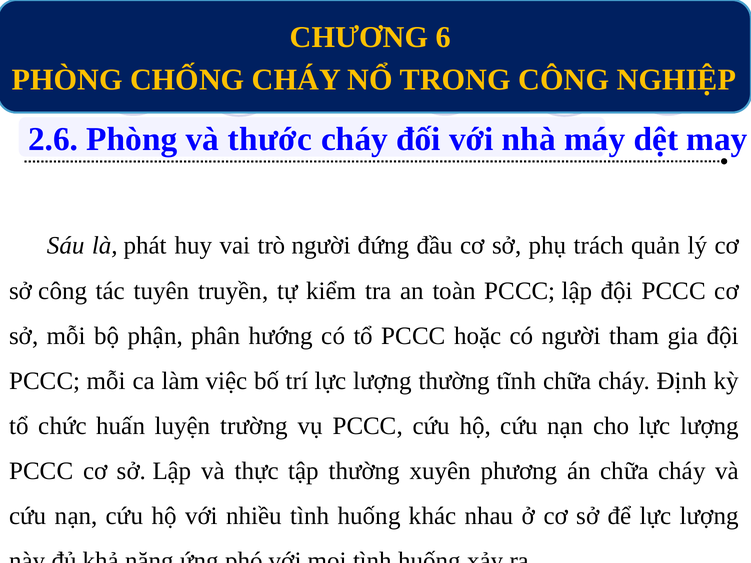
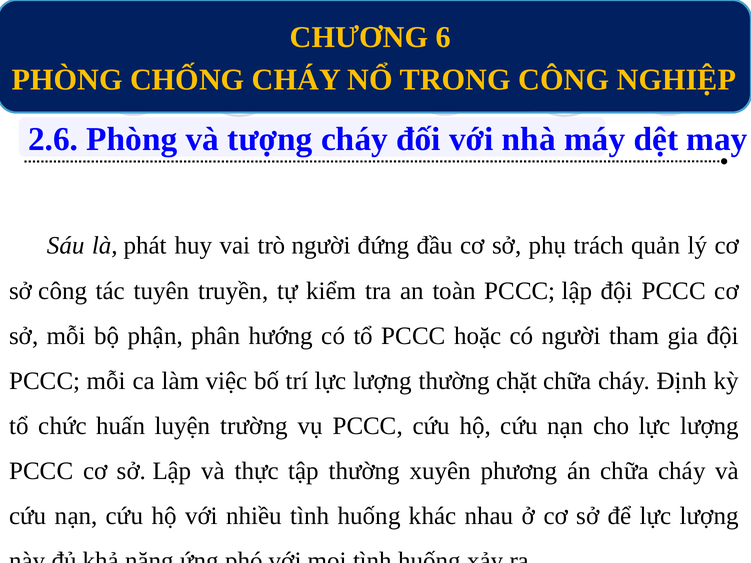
thước: thước -> tượng
tĩnh: tĩnh -> chặt
